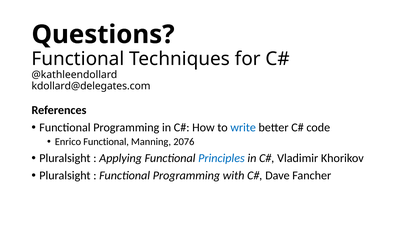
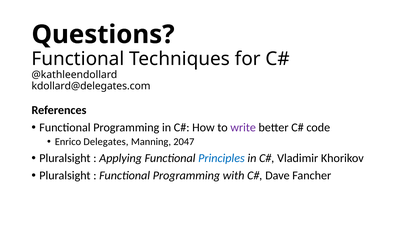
write colour: blue -> purple
Enrico Functional: Functional -> Delegates
2076: 2076 -> 2047
